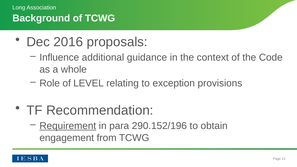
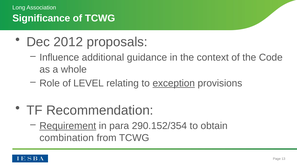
Background: Background -> Significance
2016: 2016 -> 2012
exception underline: none -> present
290.152/196: 290.152/196 -> 290.152/354
engagement: engagement -> combination
